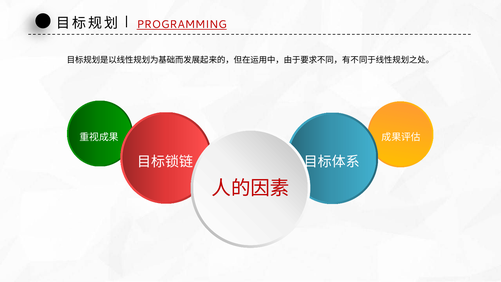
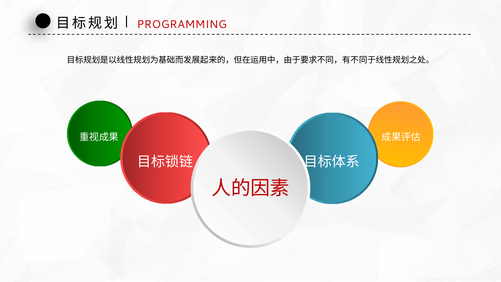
PROGRAMMING underline: present -> none
